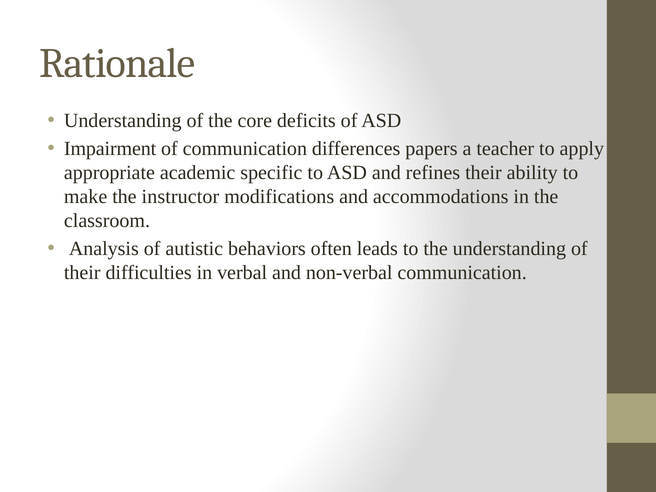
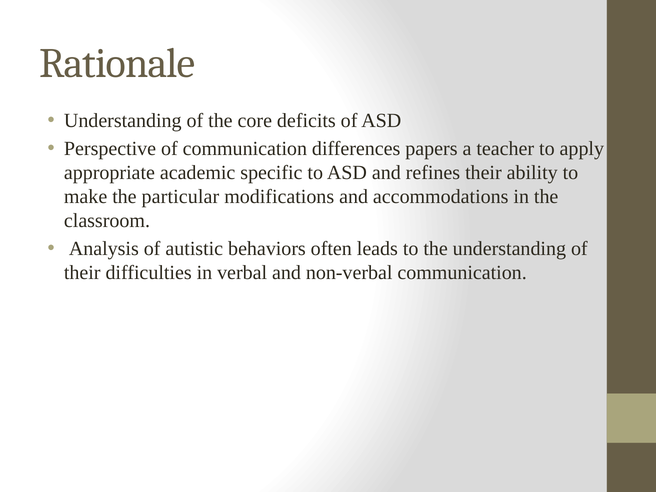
Impairment: Impairment -> Perspective
instructor: instructor -> particular
